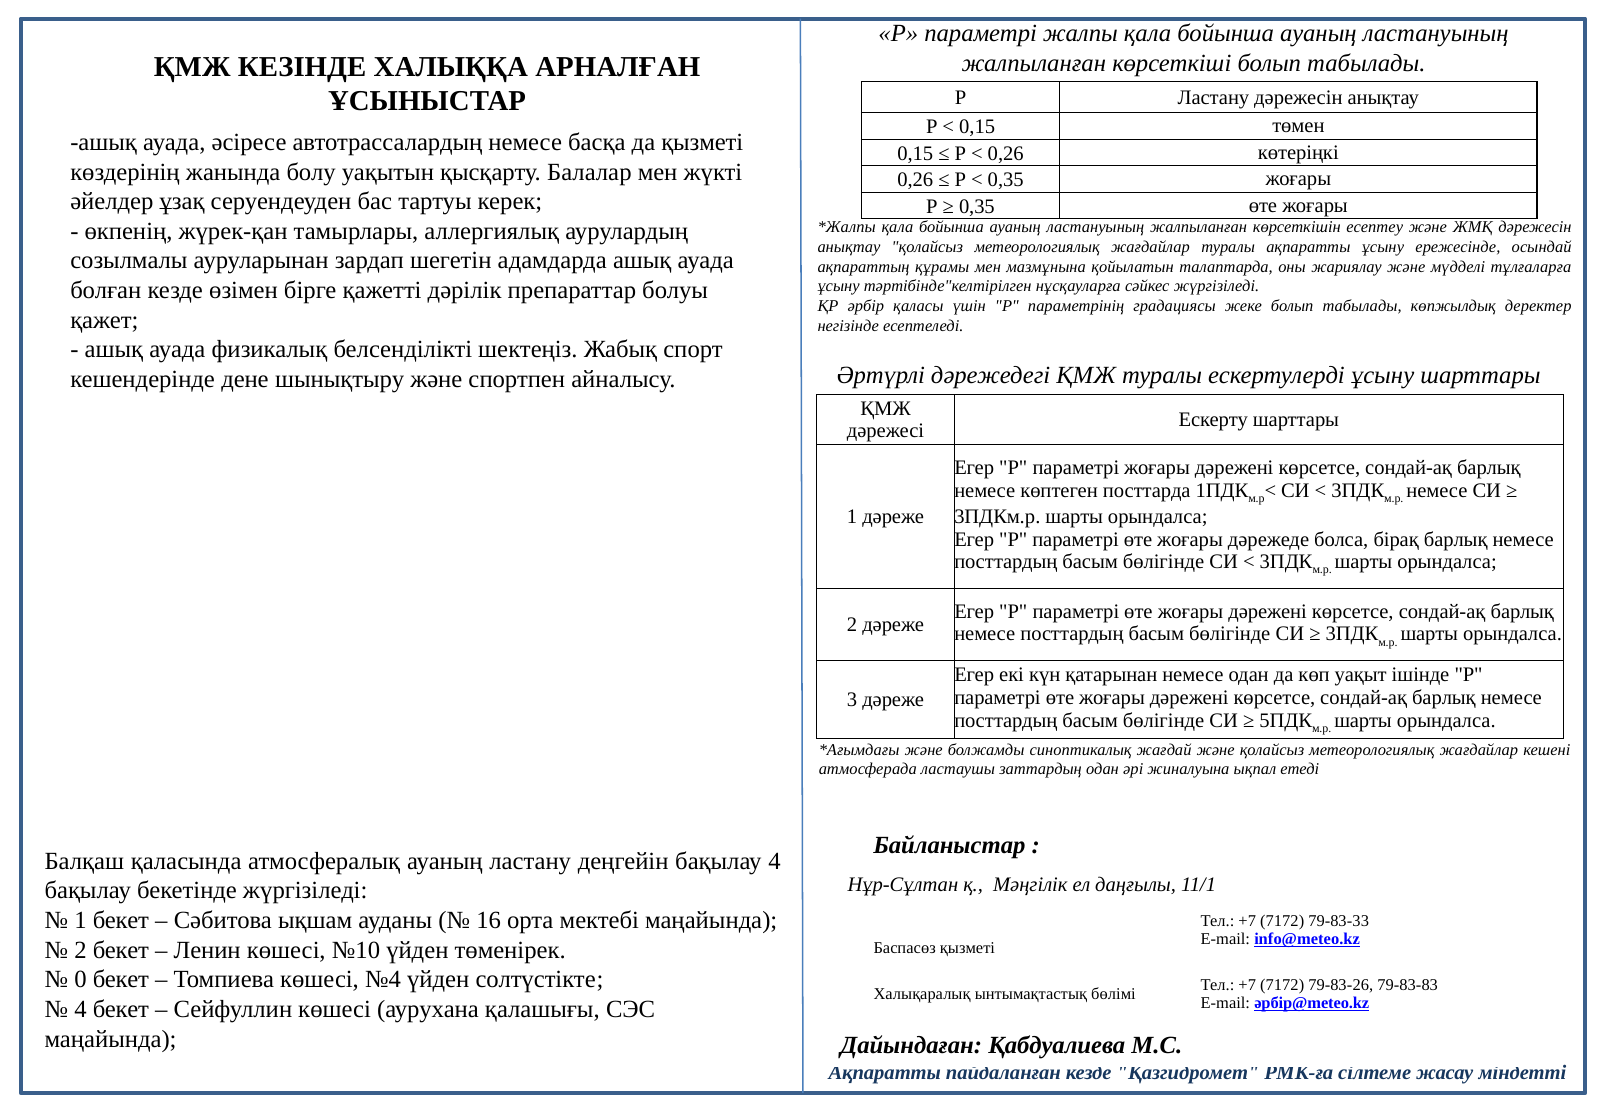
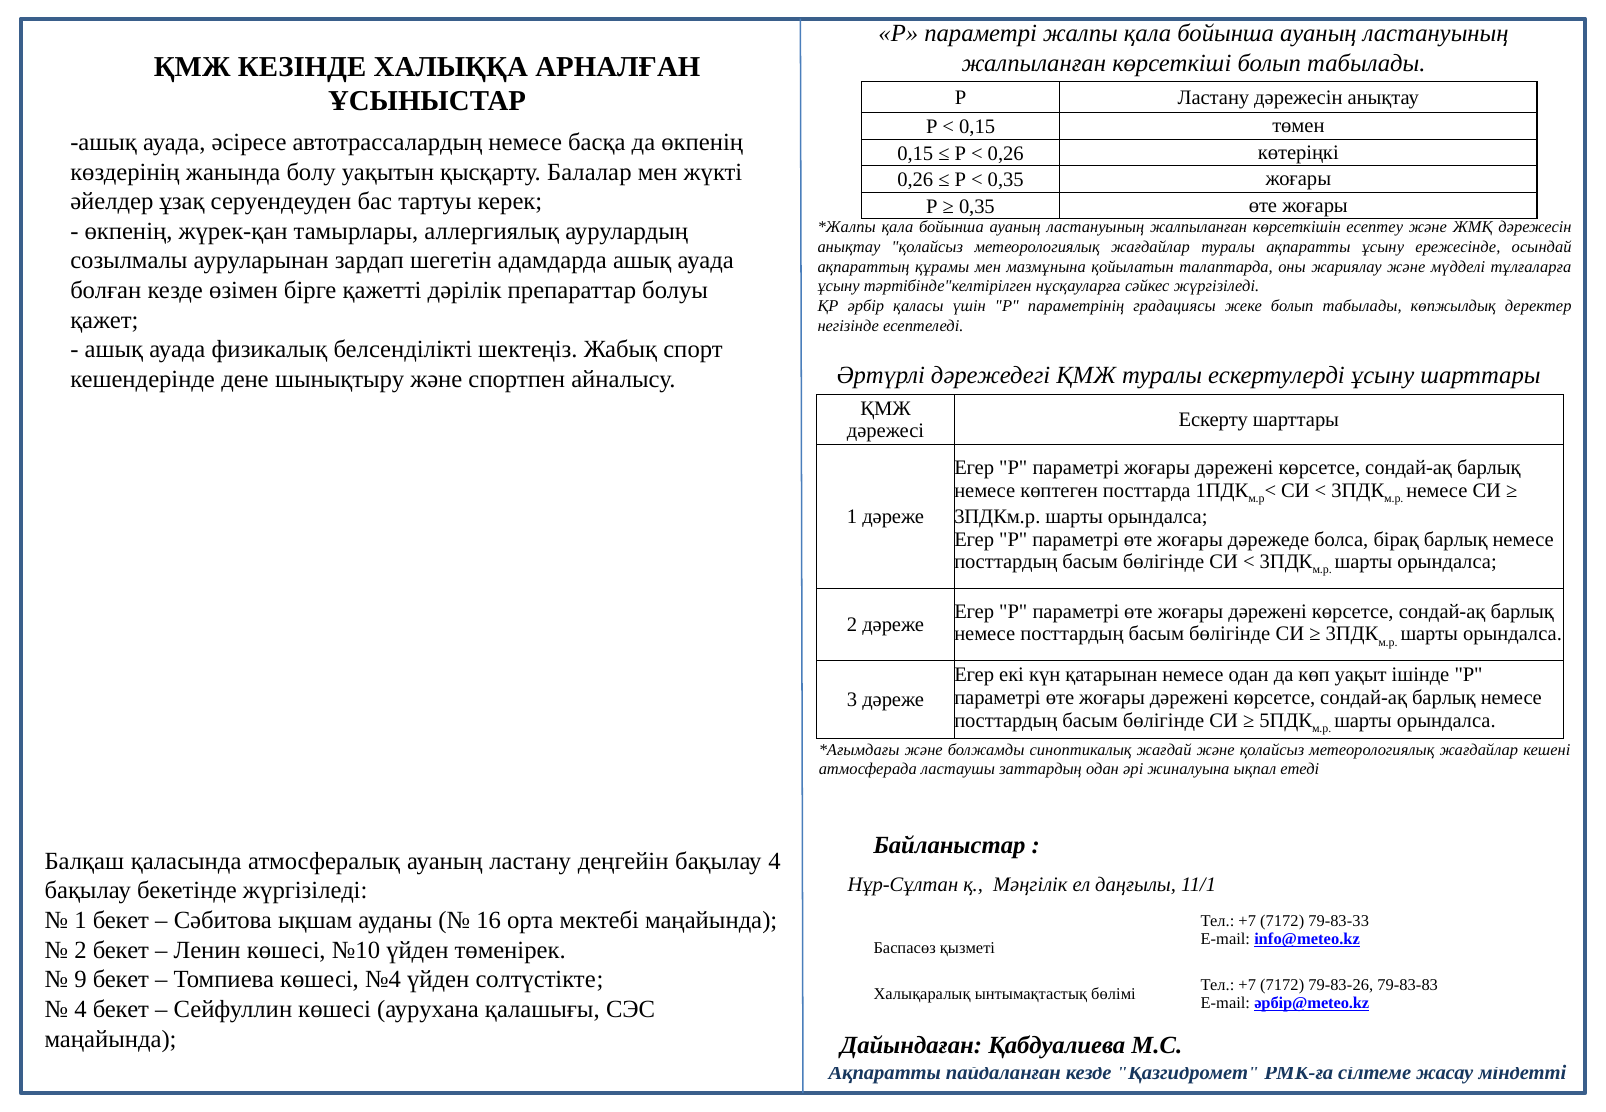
да қызметі: қызметі -> өкпенің
0: 0 -> 9
